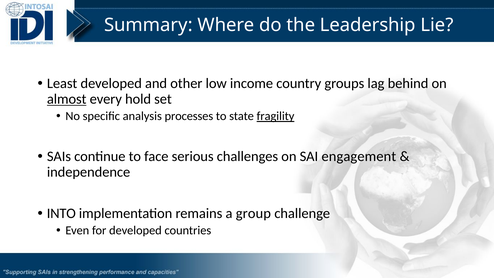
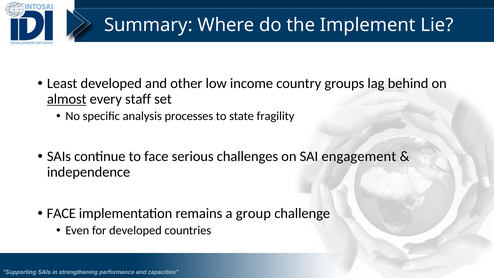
Leadership: Leadership -> Implement
hold: hold -> staff
fragility underline: present -> none
INTO at (61, 213): INTO -> FACE
